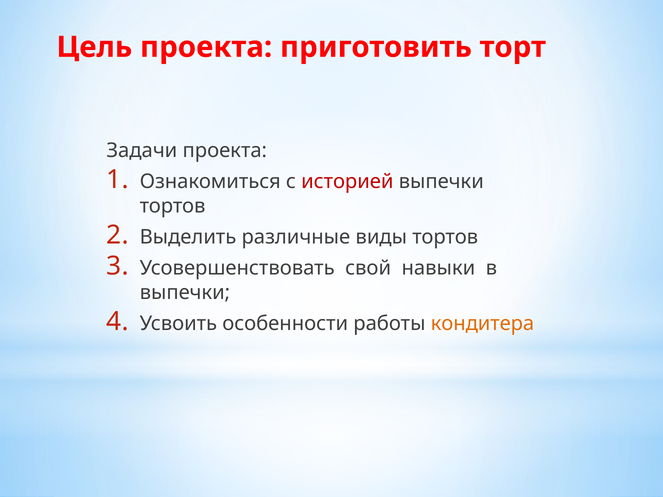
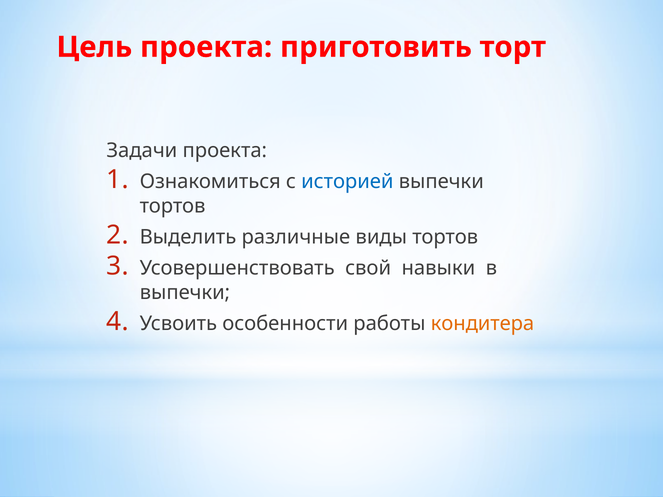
историей colour: red -> blue
